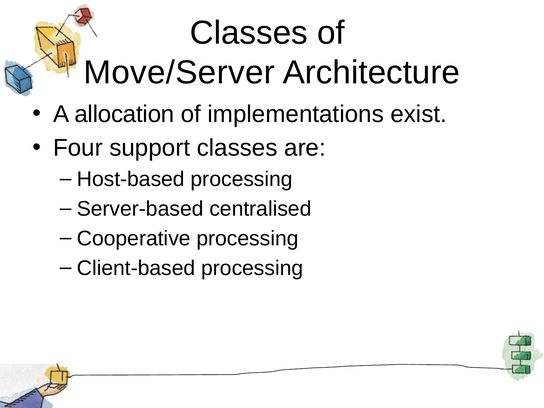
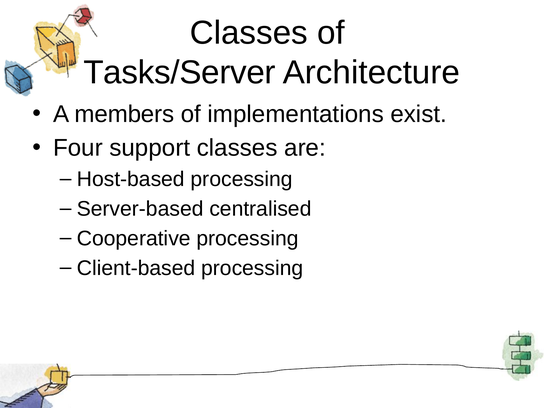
Move/Server: Move/Server -> Tasks/Server
allocation: allocation -> members
